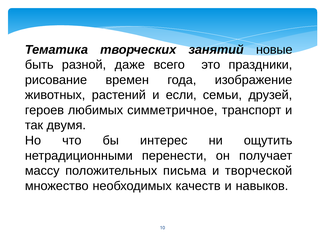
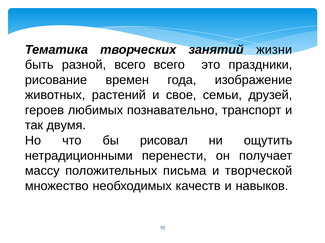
новые: новые -> жизни
разной даже: даже -> всего
если: если -> свое
симметричное: симметричное -> познавательно
интерес: интерес -> рисовал
